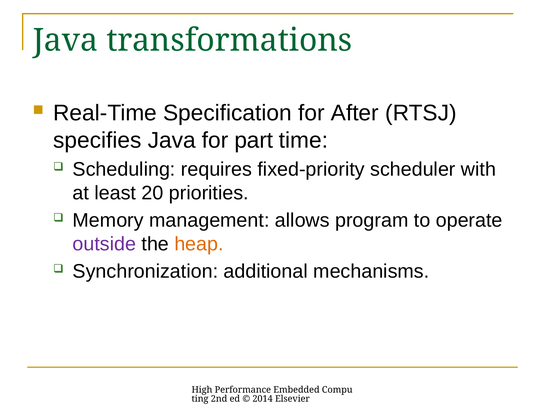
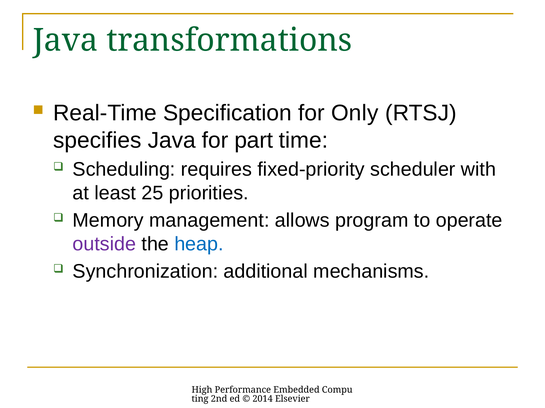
After: After -> Only
20: 20 -> 25
heap colour: orange -> blue
